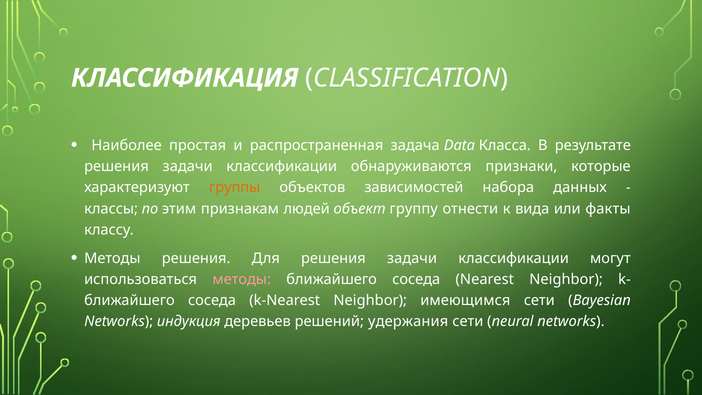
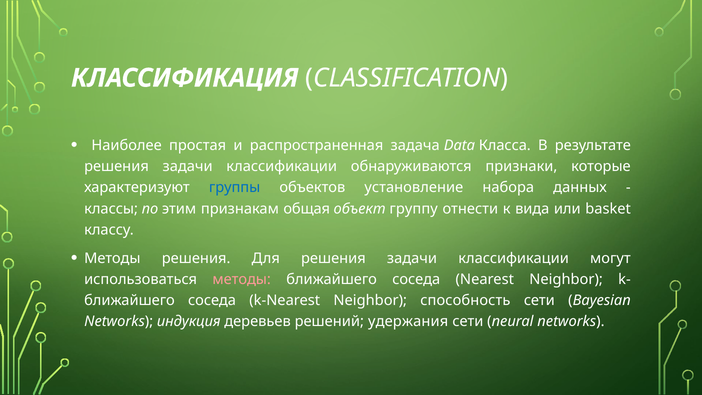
группы colour: orange -> blue
зависимостей: зависимостей -> установление
людей: людей -> общая
факты: факты -> basket
имеющимся: имеющимся -> способность
